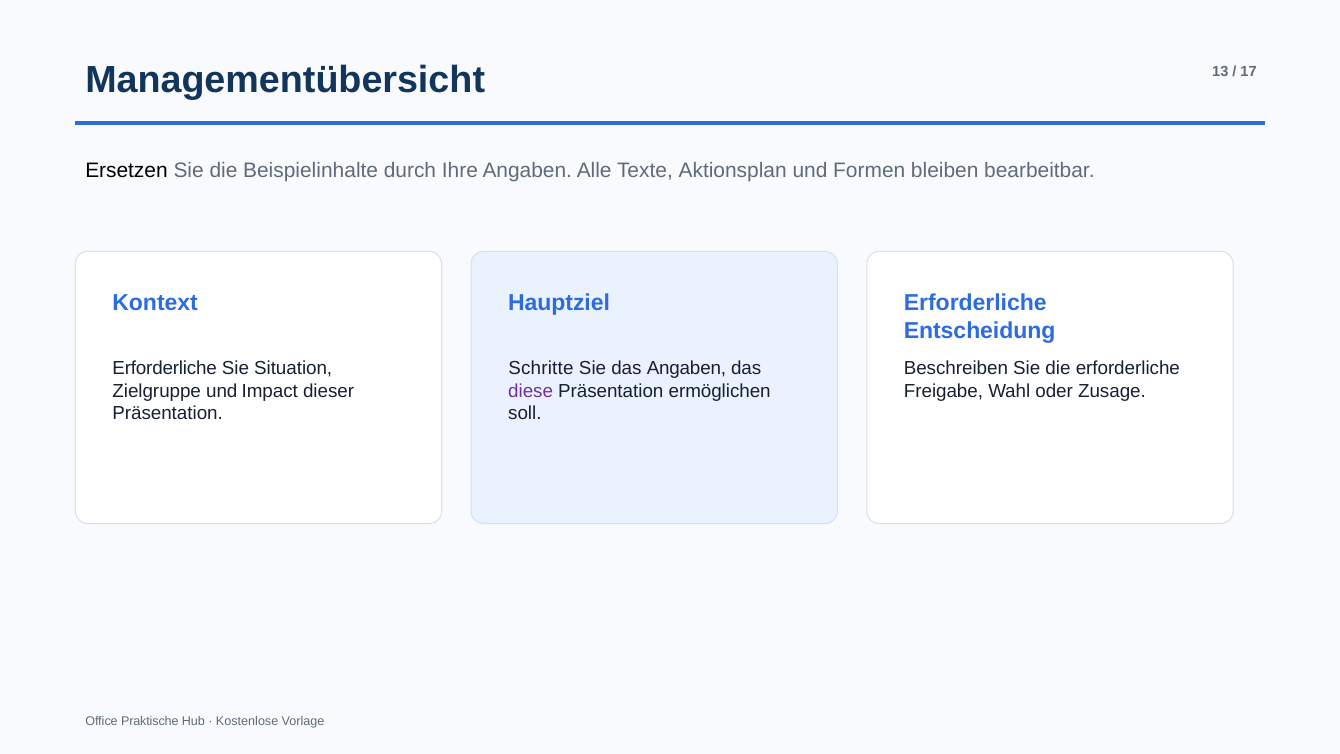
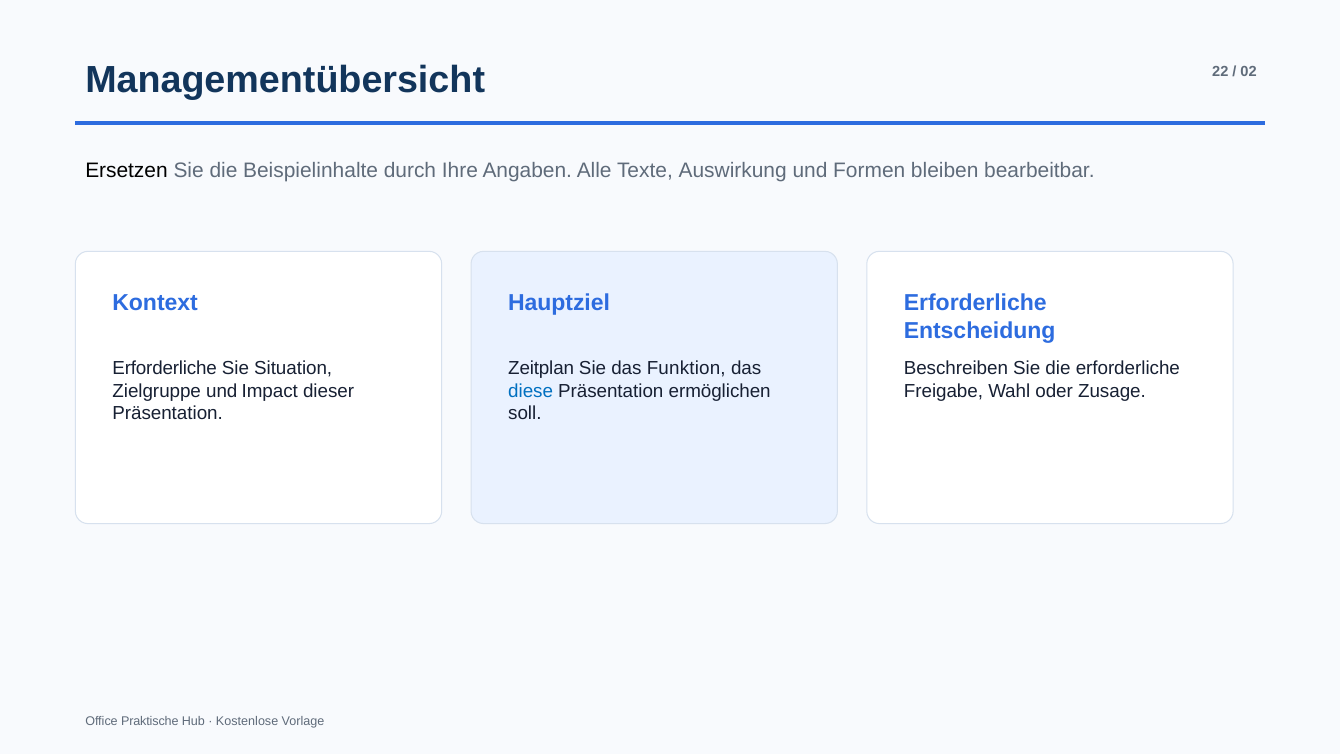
13: 13 -> 22
17: 17 -> 02
Aktionsplan: Aktionsplan -> Auswirkung
Schritte: Schritte -> Zeitplan
das Angaben: Angaben -> Funktion
diese colour: purple -> blue
